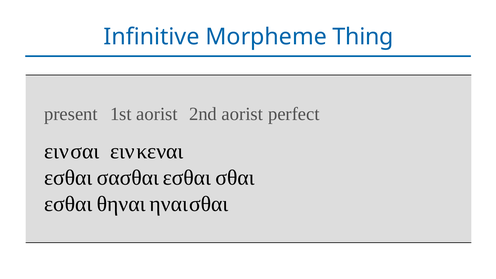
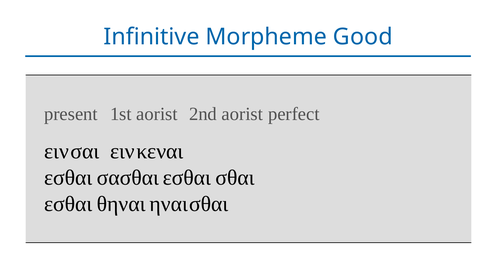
Thing: Thing -> Good
